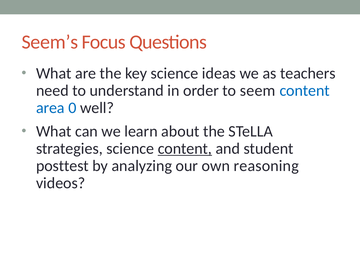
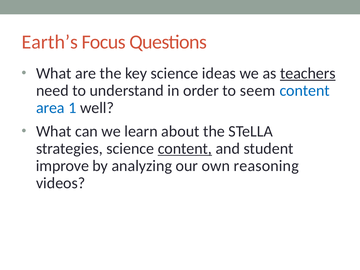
Seem’s: Seem’s -> Earth’s
teachers underline: none -> present
0: 0 -> 1
posttest: posttest -> improve
